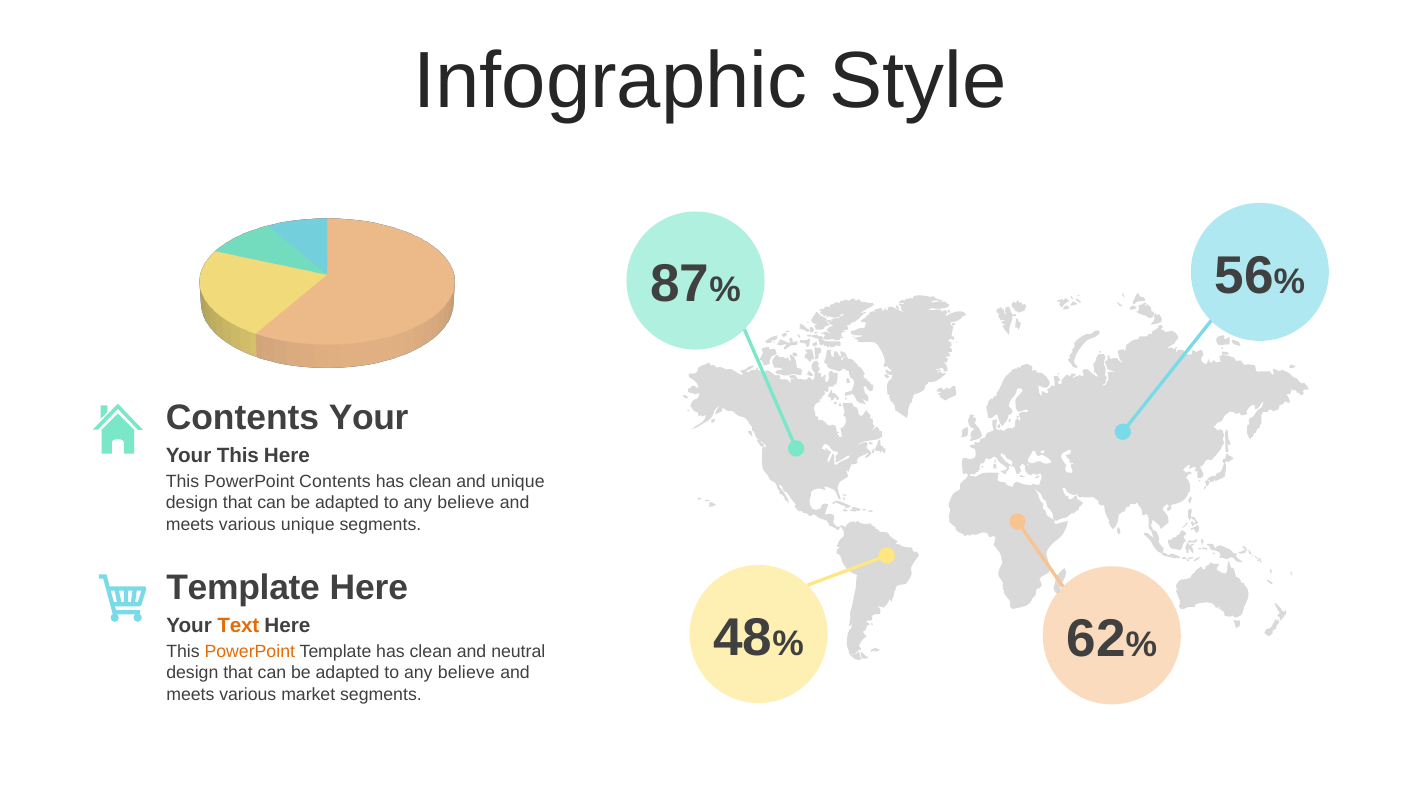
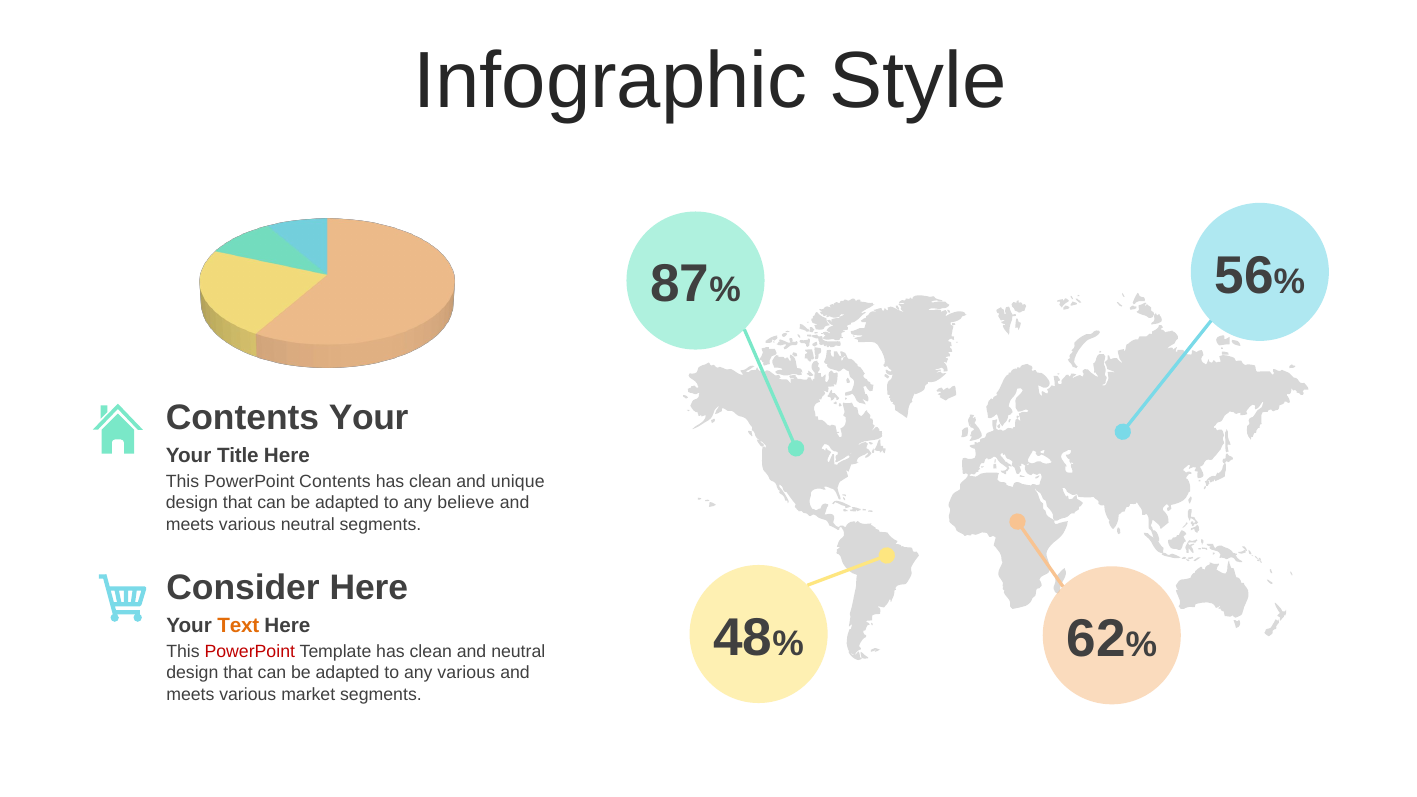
Your This: This -> Title
various unique: unique -> neutral
Template at (243, 588): Template -> Consider
PowerPoint at (250, 652) colour: orange -> red
believe at (466, 673): believe -> various
